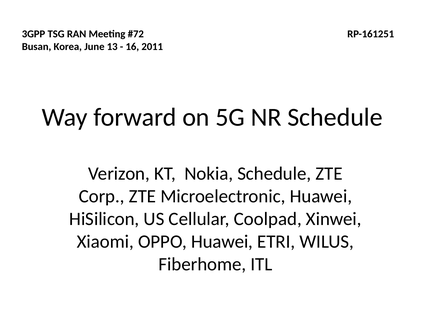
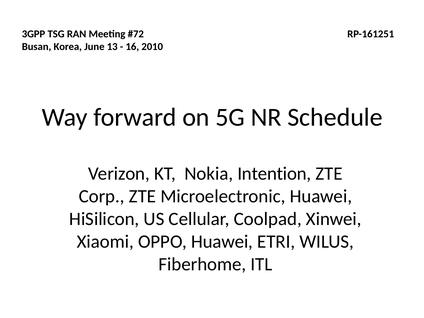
2011: 2011 -> 2010
Nokia Schedule: Schedule -> Intention
